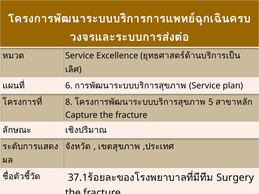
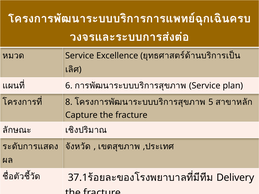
Surgery at (235, 178): Surgery -> Delivery
